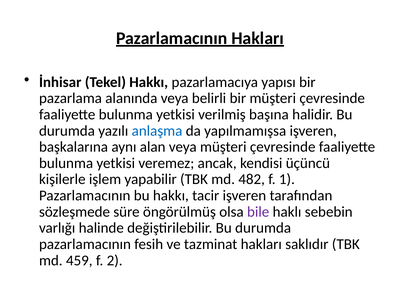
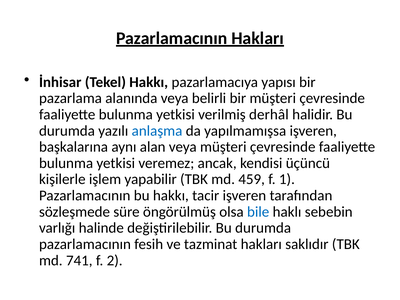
başına: başına -> derhâl
482: 482 -> 459
bile colour: purple -> blue
459: 459 -> 741
